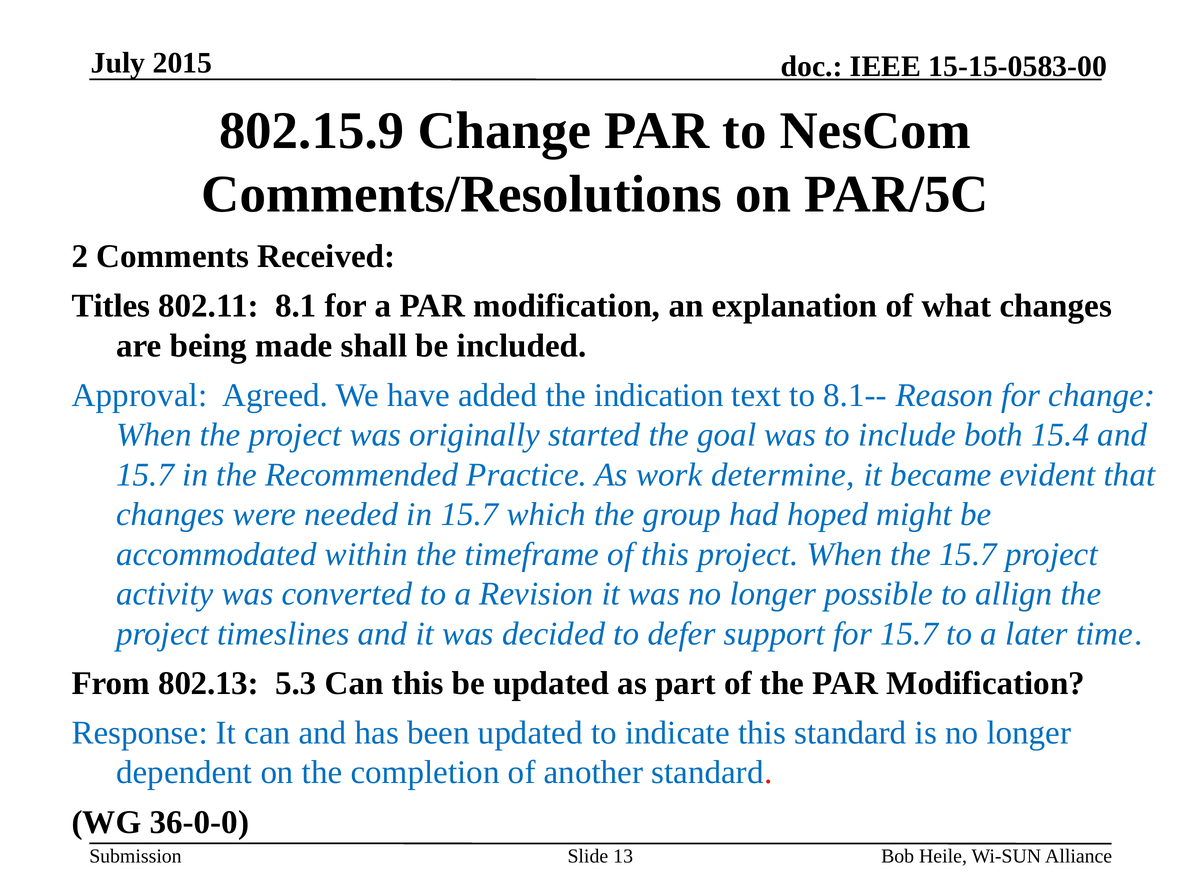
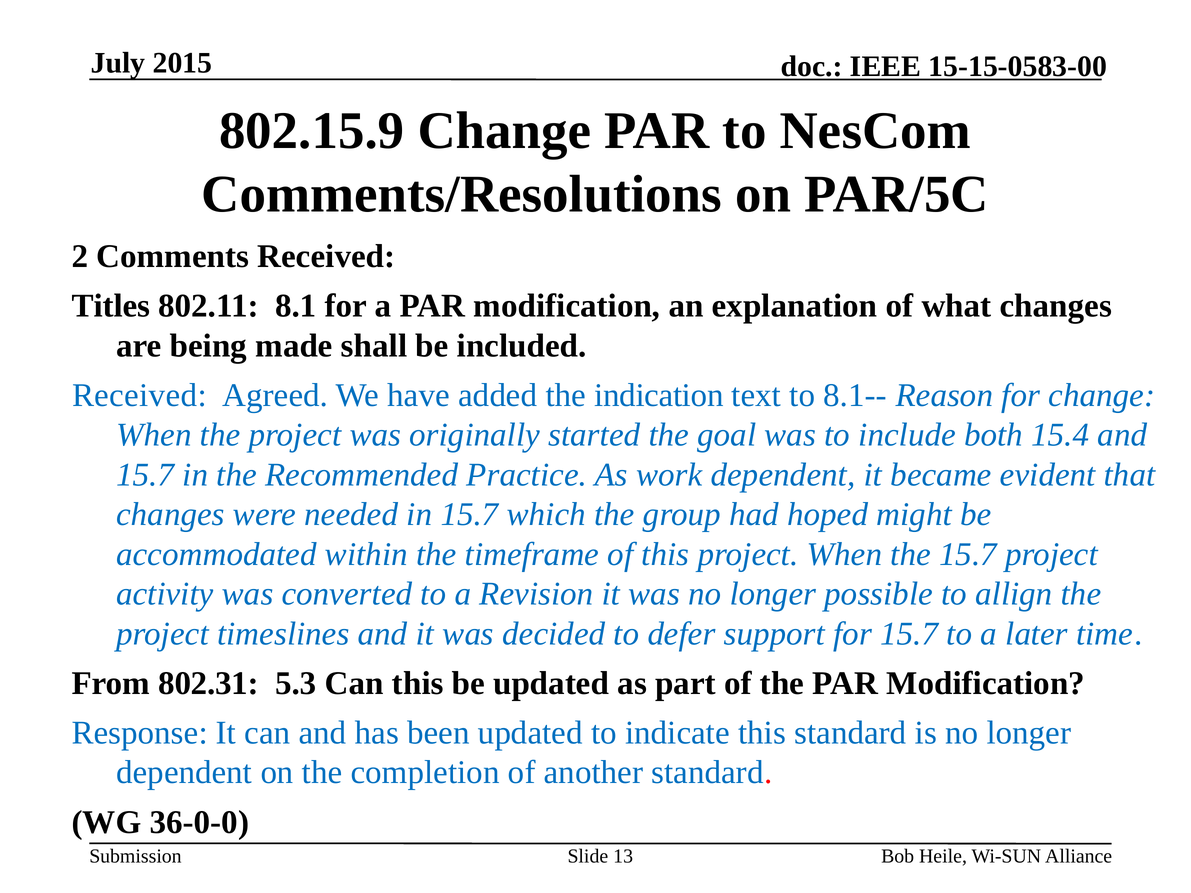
Approval at (140, 395): Approval -> Received
work determine: determine -> dependent
802.13: 802.13 -> 802.31
